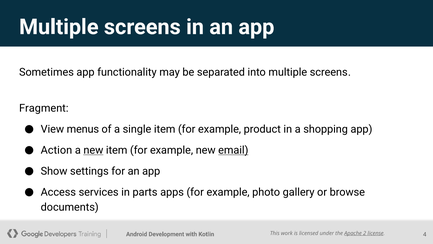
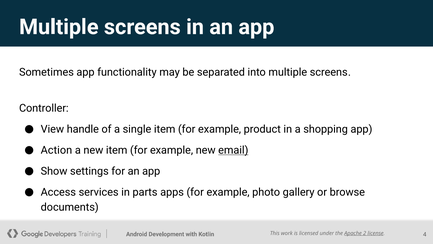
Fragment: Fragment -> Controller
menus: menus -> handle
new at (93, 150) underline: present -> none
